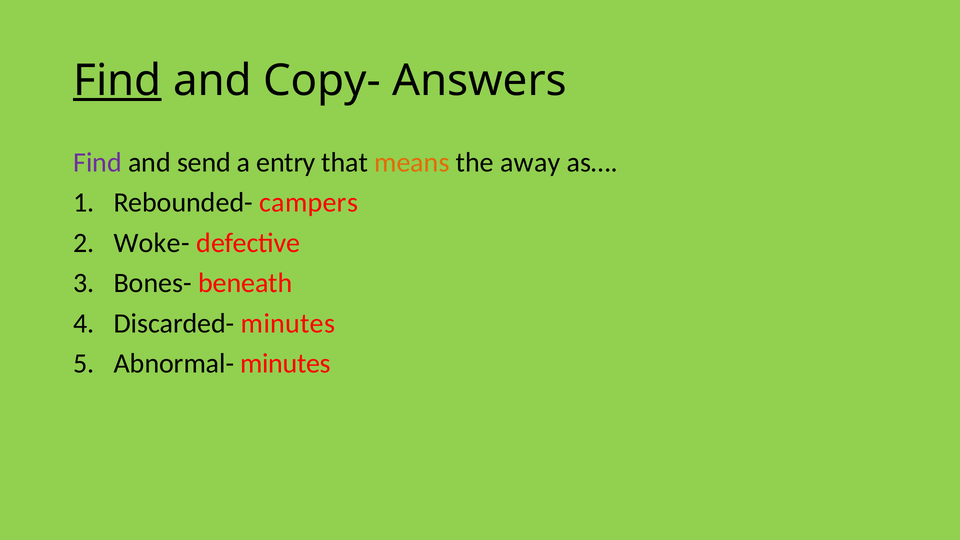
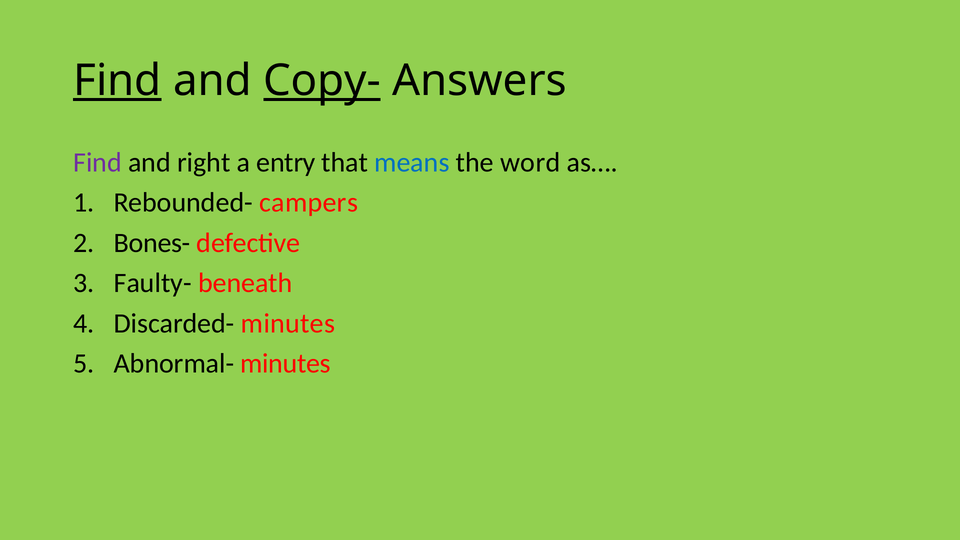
Copy- underline: none -> present
send: send -> right
means colour: orange -> blue
away: away -> word
Woke-: Woke- -> Bones-
Bones-: Bones- -> Faulty-
